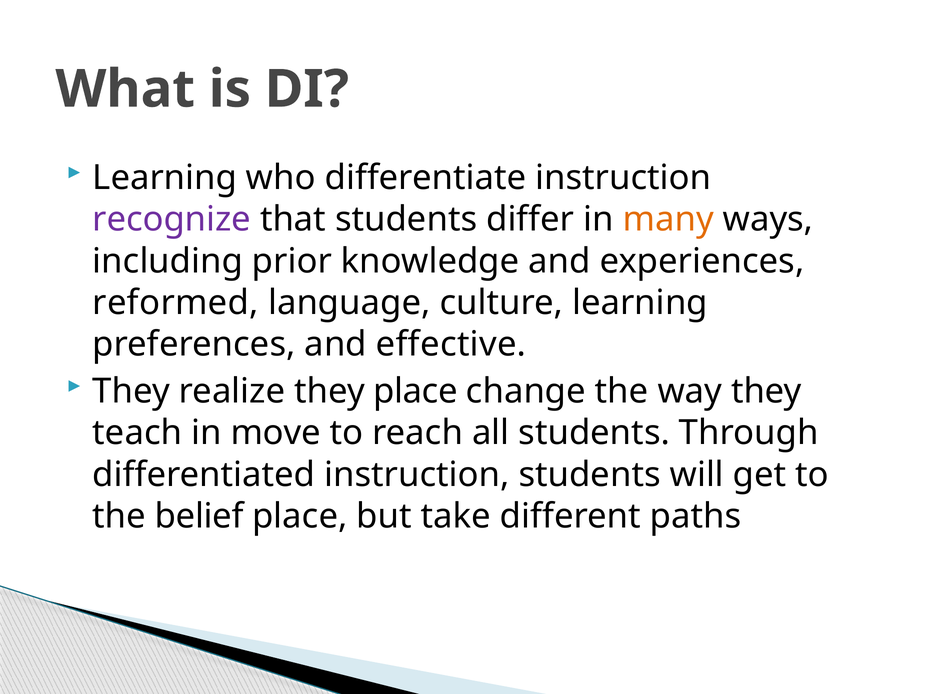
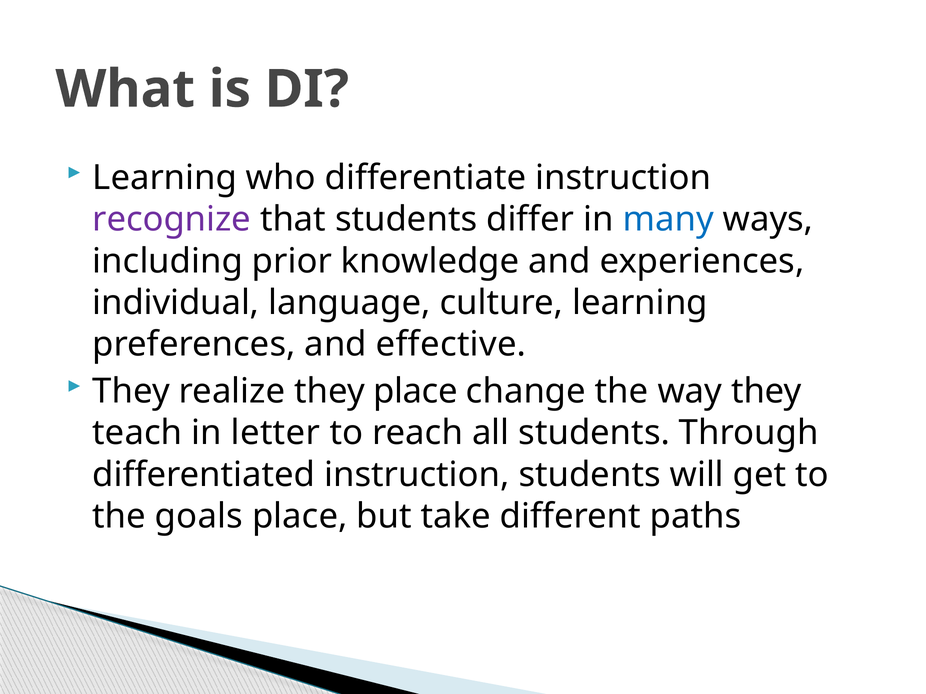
many colour: orange -> blue
reformed: reformed -> individual
move: move -> letter
belief: belief -> goals
